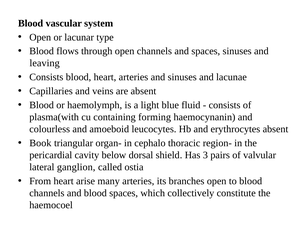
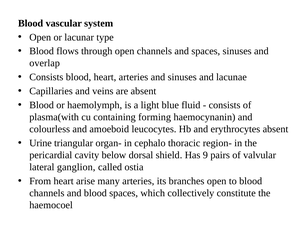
leaving: leaving -> overlap
Book: Book -> Urine
3: 3 -> 9
